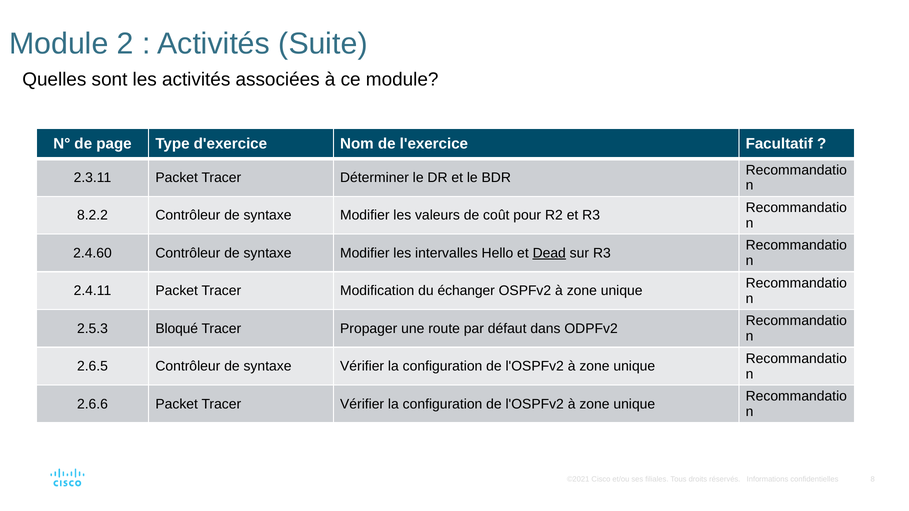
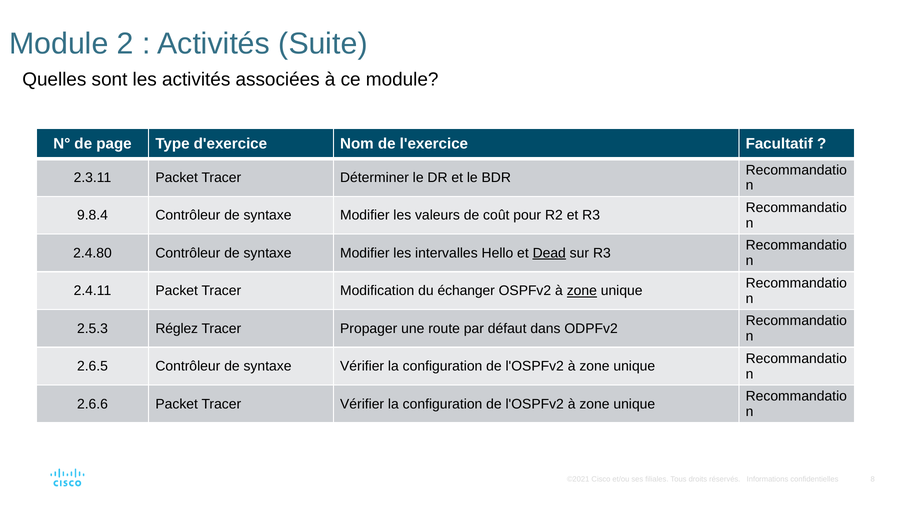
8.2.2: 8.2.2 -> 9.8.4
2.4.60: 2.4.60 -> 2.4.80
zone at (582, 291) underline: none -> present
Bloqué: Bloqué -> Réglez
